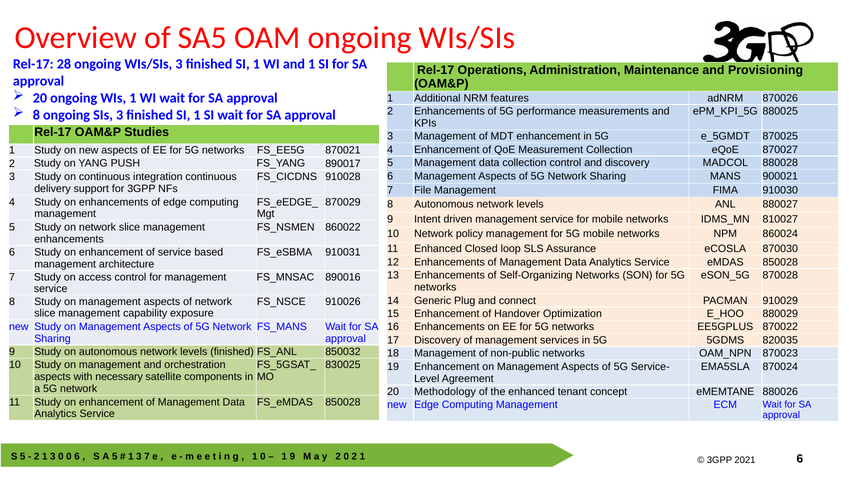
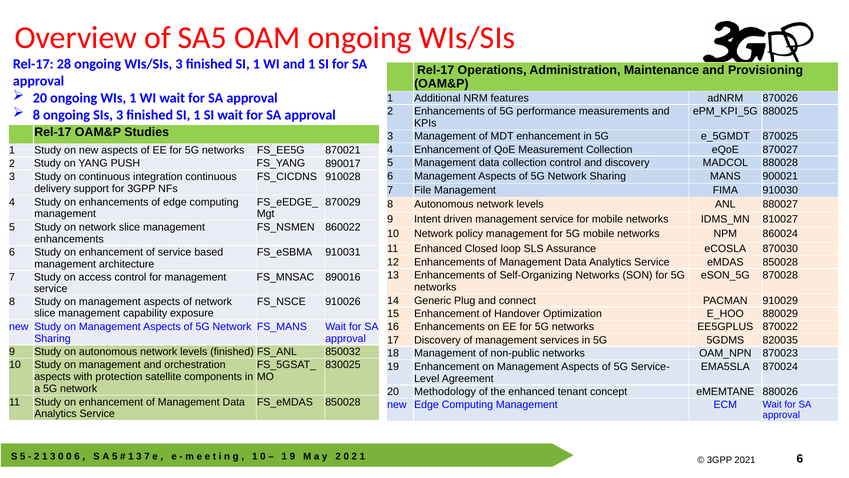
necessary: necessary -> protection
